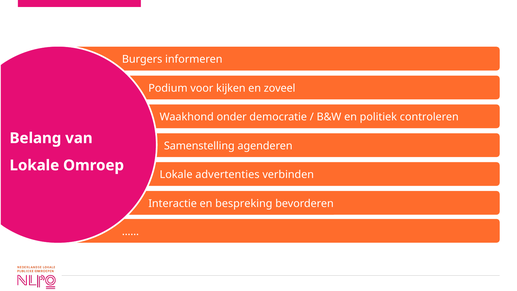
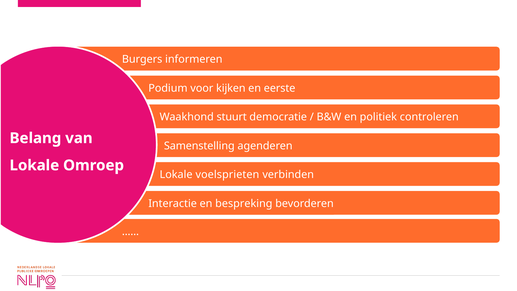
zoveel: zoveel -> eerste
onder: onder -> stuurt
advertenties: advertenties -> voelsprieten
